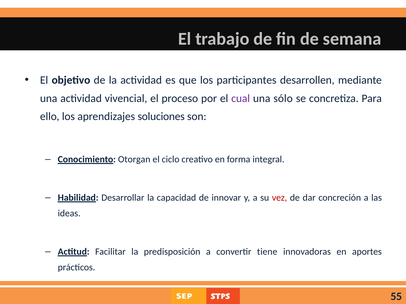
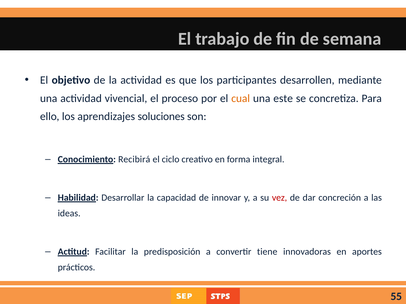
cual colour: purple -> orange
sólo: sólo -> este
Otorgan: Otorgan -> Recibirá
